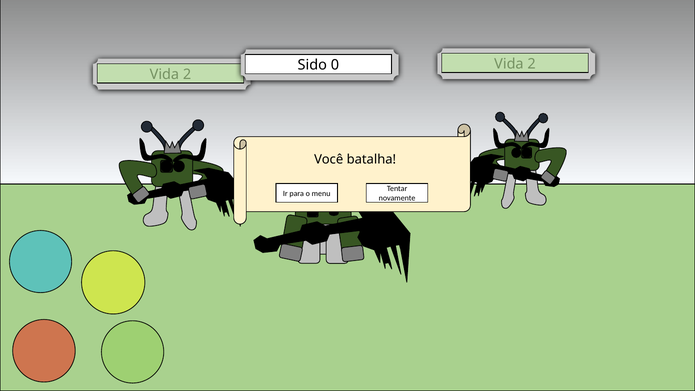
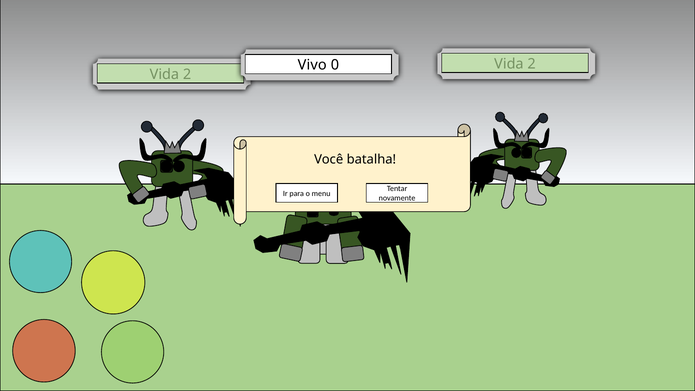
Sido: Sido -> Vivo
